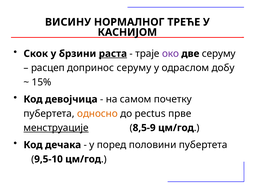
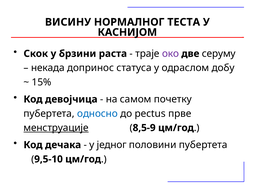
ТРЕЋЕ: ТРЕЋЕ -> ТЕСТА
раста underline: present -> none
расцеп: расцеп -> некада
допринос серуму: серуму -> статуса
односно colour: orange -> blue
поред: поред -> једног
